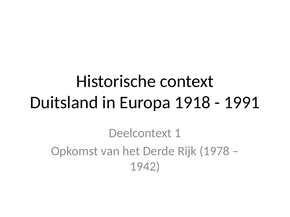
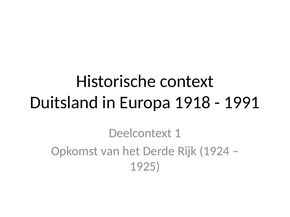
1978: 1978 -> 1924
1942: 1942 -> 1925
